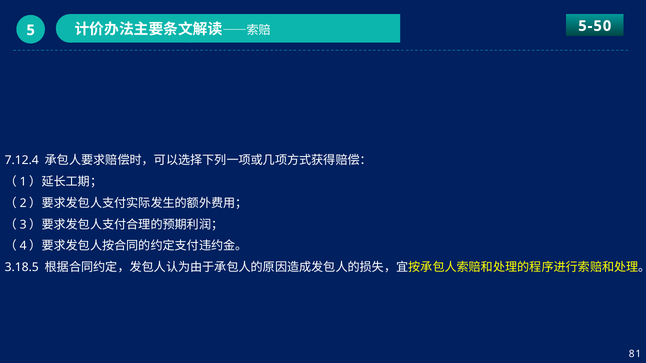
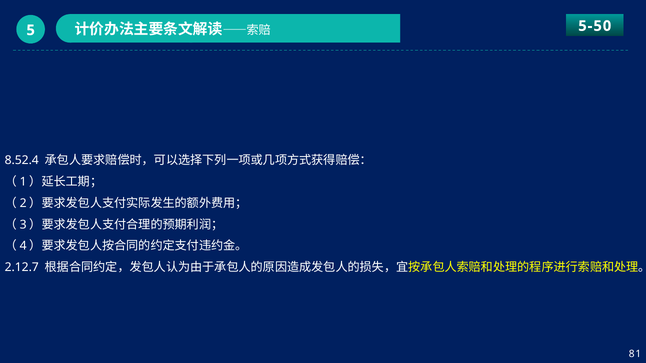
7.12.4: 7.12.4 -> 8.52.4
3.18.5: 3.18.5 -> 2.12.7
